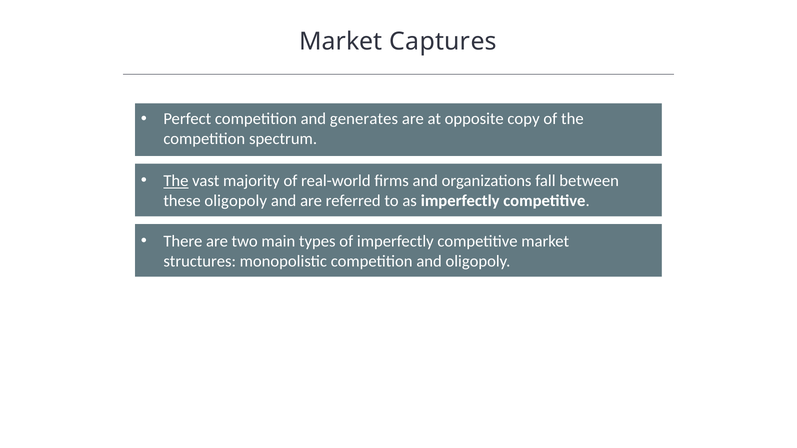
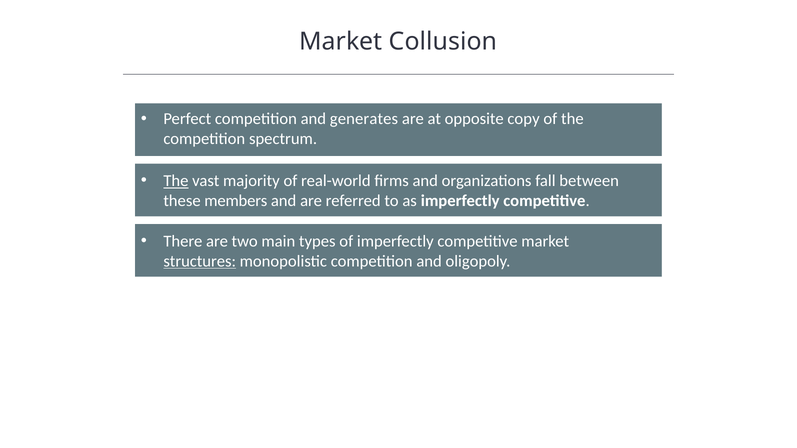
Captures: Captures -> Collusion
these oligopoly: oligopoly -> members
structures underline: none -> present
